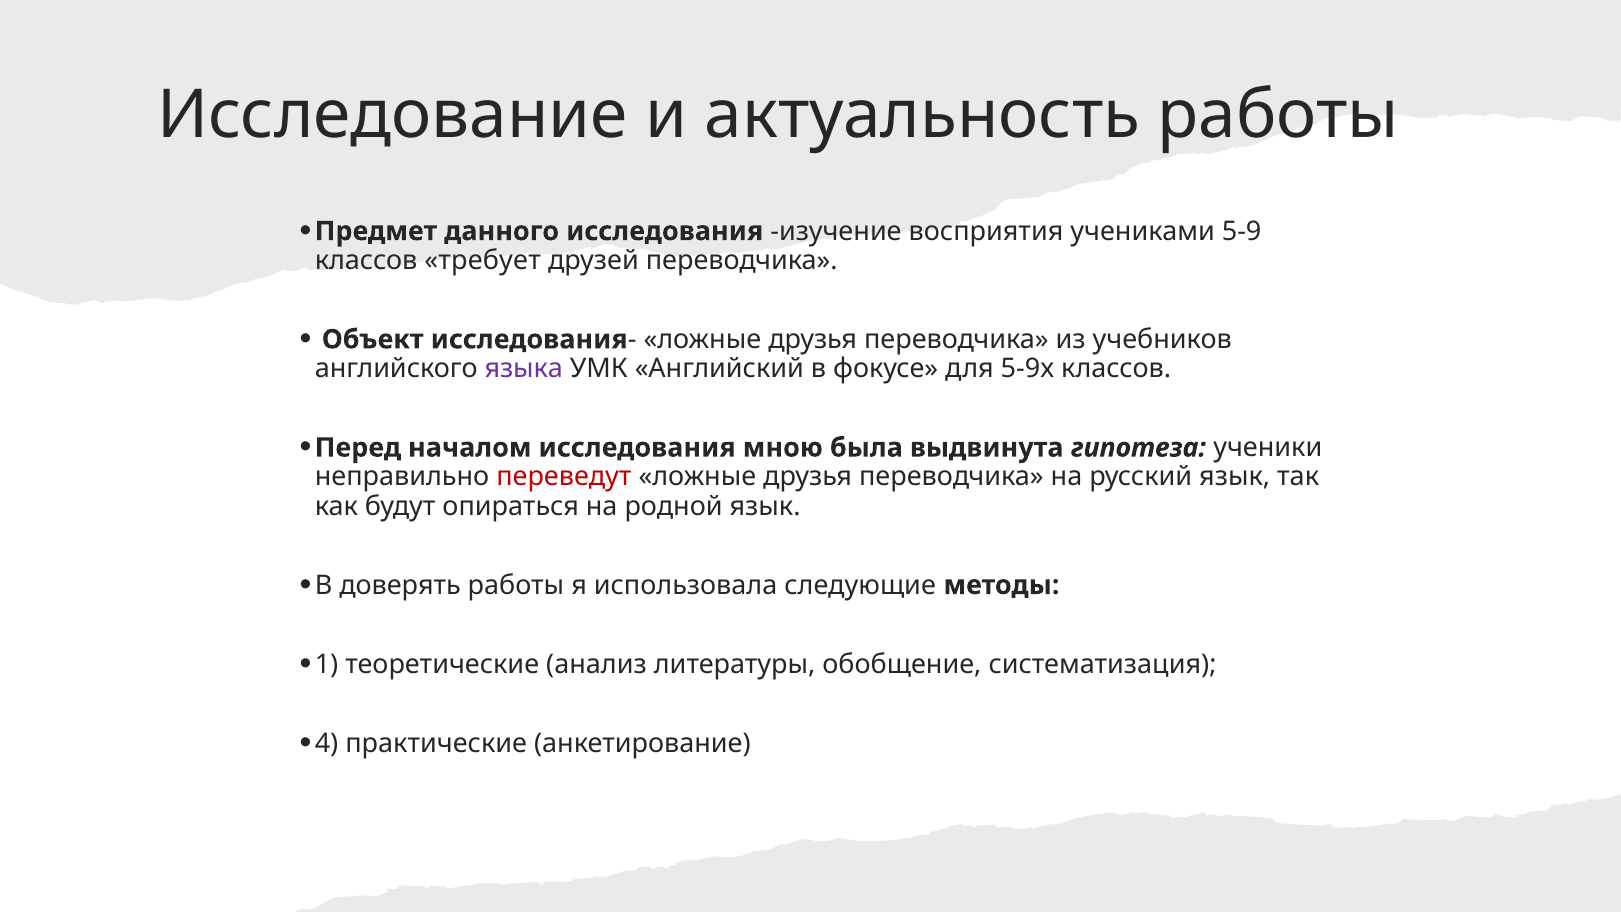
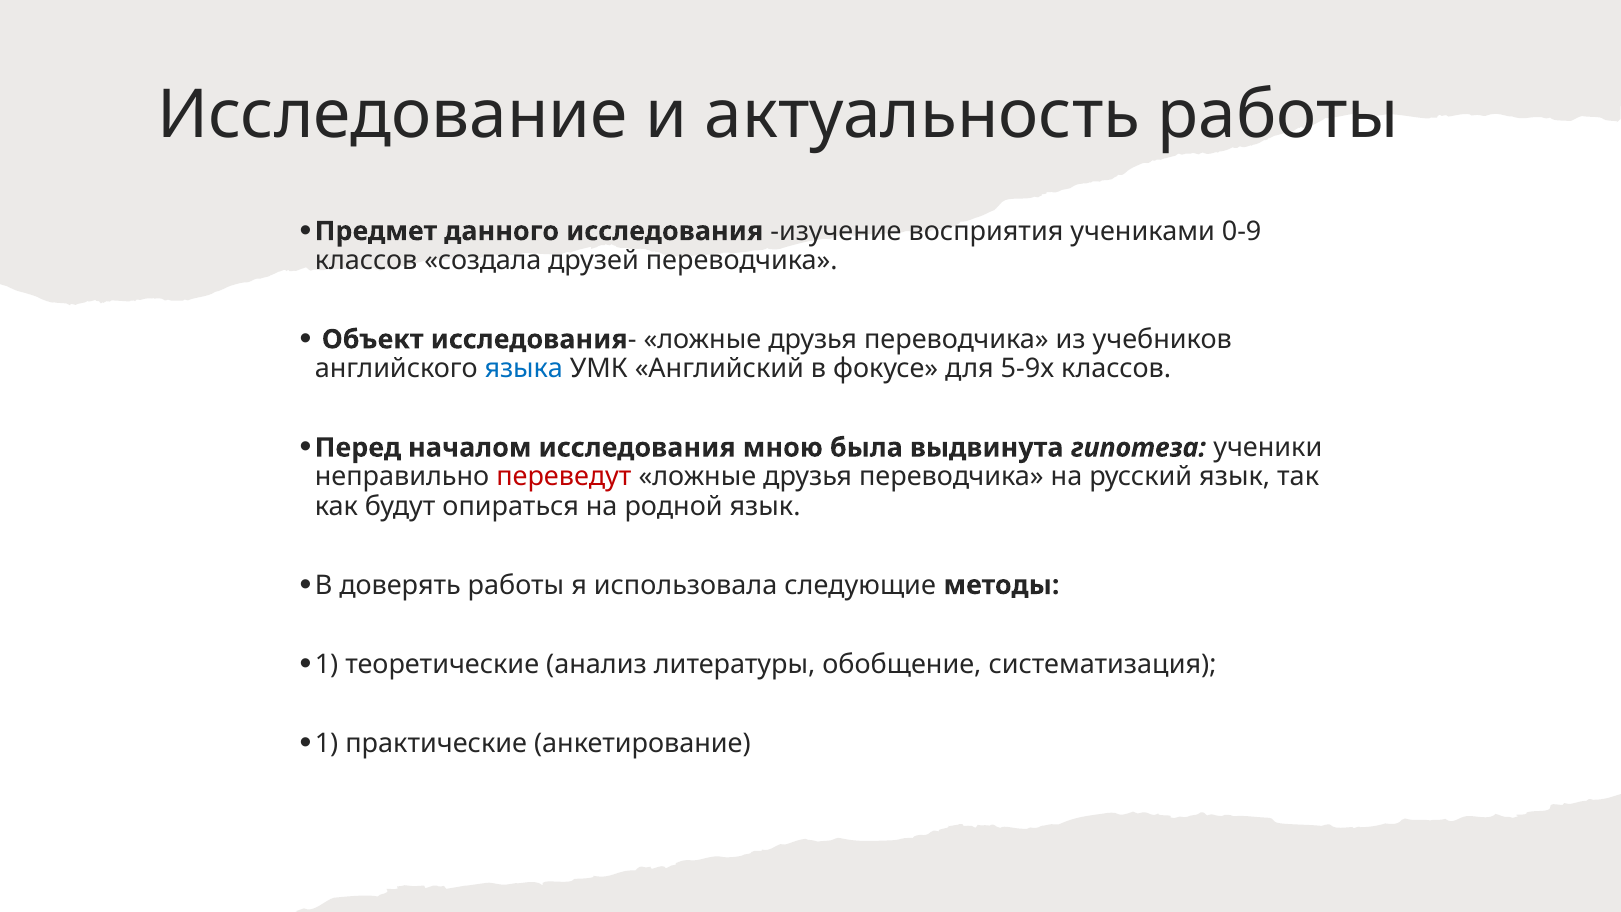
5-9: 5-9 -> 0-9
требует: требует -> создала
языка colour: purple -> blue
4 at (327, 743): 4 -> 1
